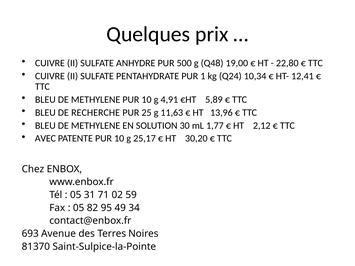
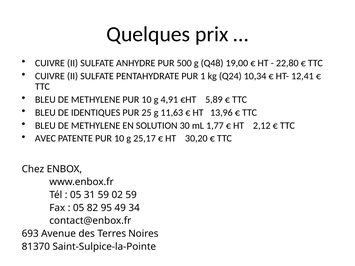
RECHERCHE: RECHERCHE -> IDENTIQUES
31 71: 71 -> 59
